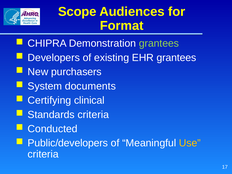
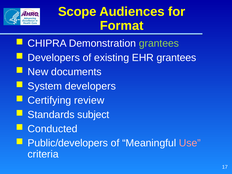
purchasers: purchasers -> documents
System documents: documents -> developers
clinical: clinical -> review
Standards criteria: criteria -> subject
Use colour: yellow -> pink
